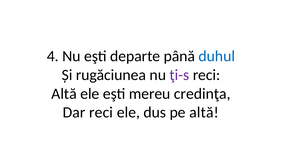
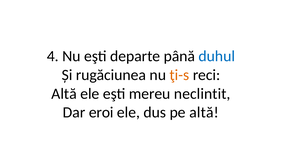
ţi-s colour: purple -> orange
credinţa: credinţa -> neclintit
Dar reci: reci -> eroi
